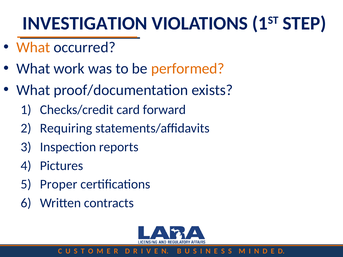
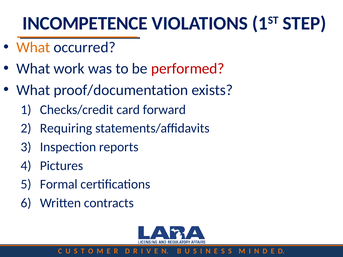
INVESTIGATION: INVESTIGATION -> INCOMPETENCE
performed colour: orange -> red
Proper: Proper -> Formal
